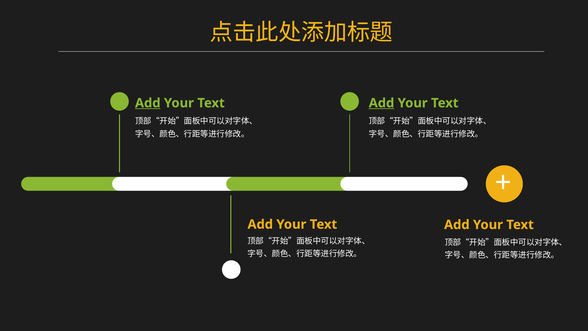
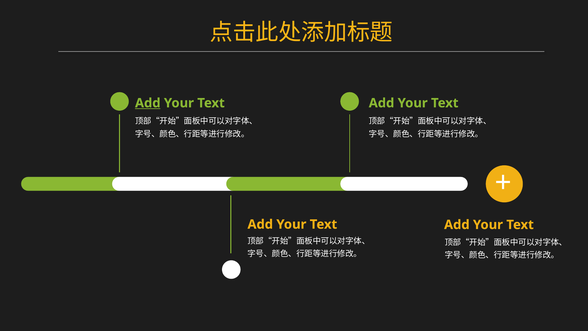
Add at (382, 103) underline: present -> none
